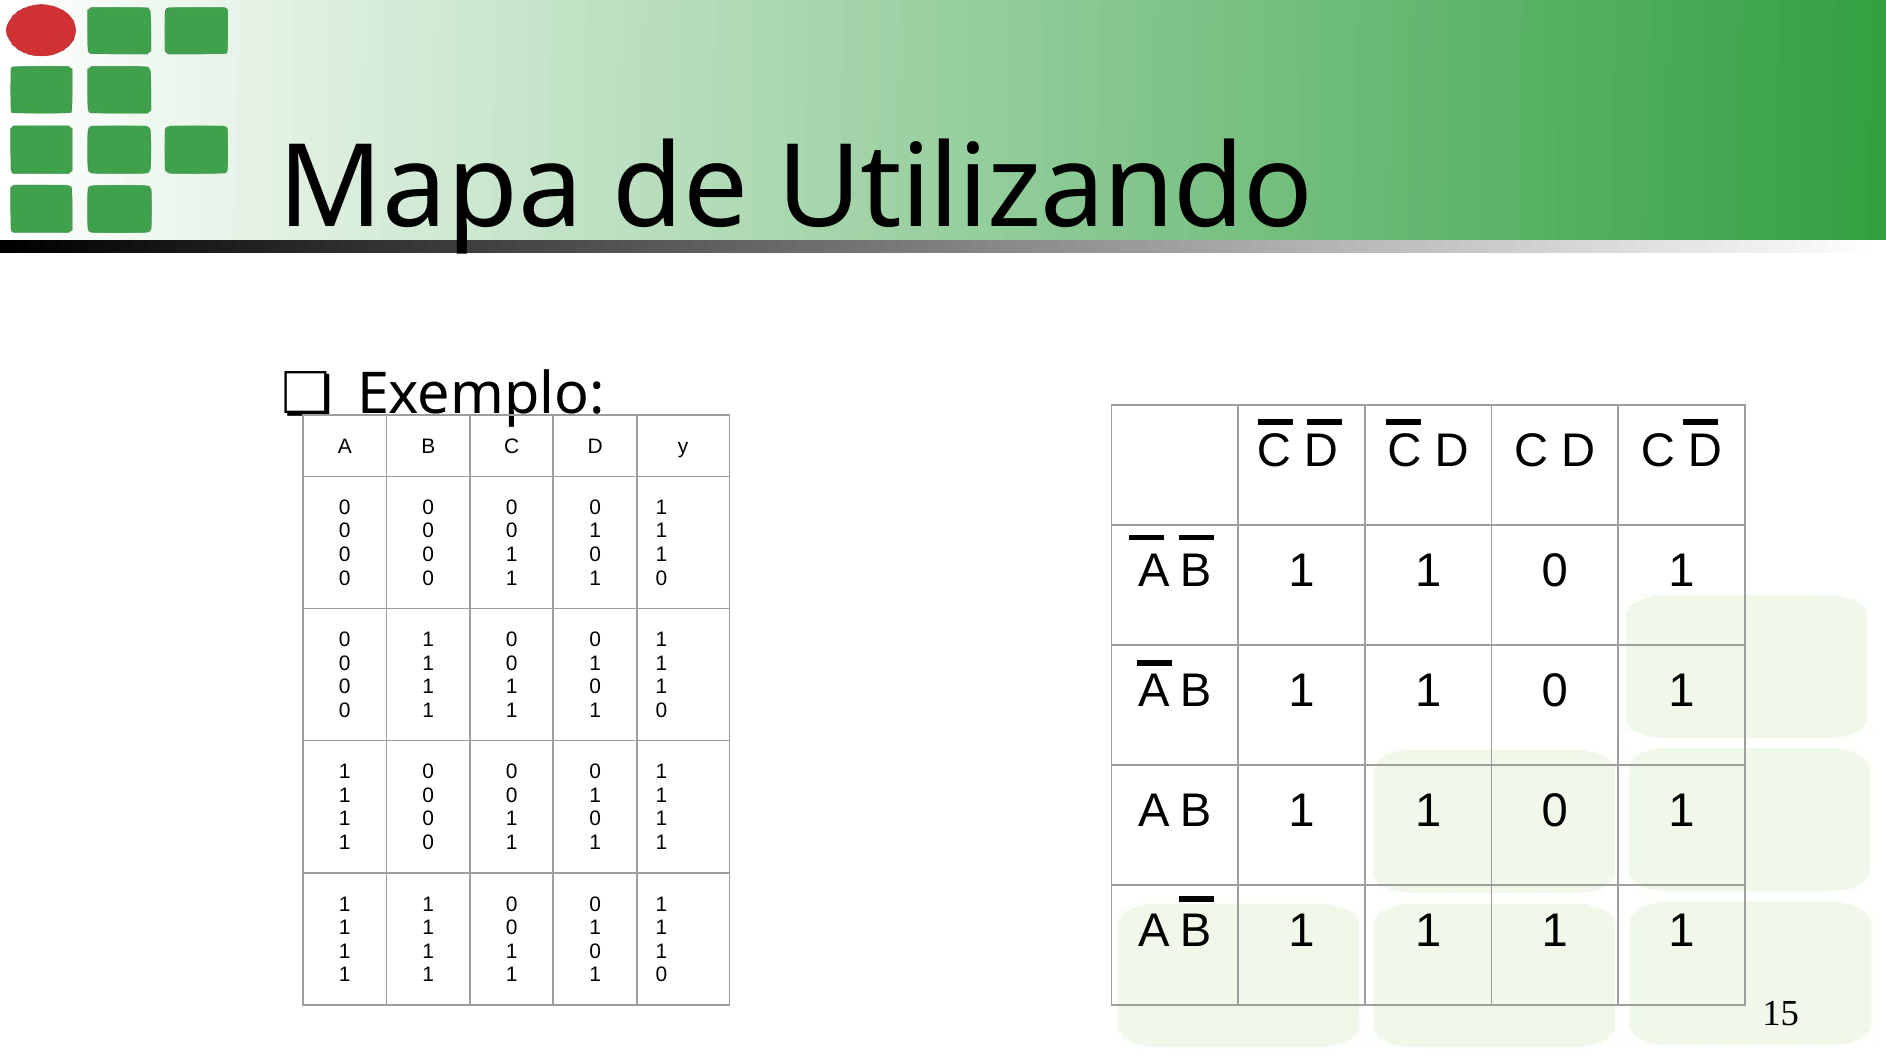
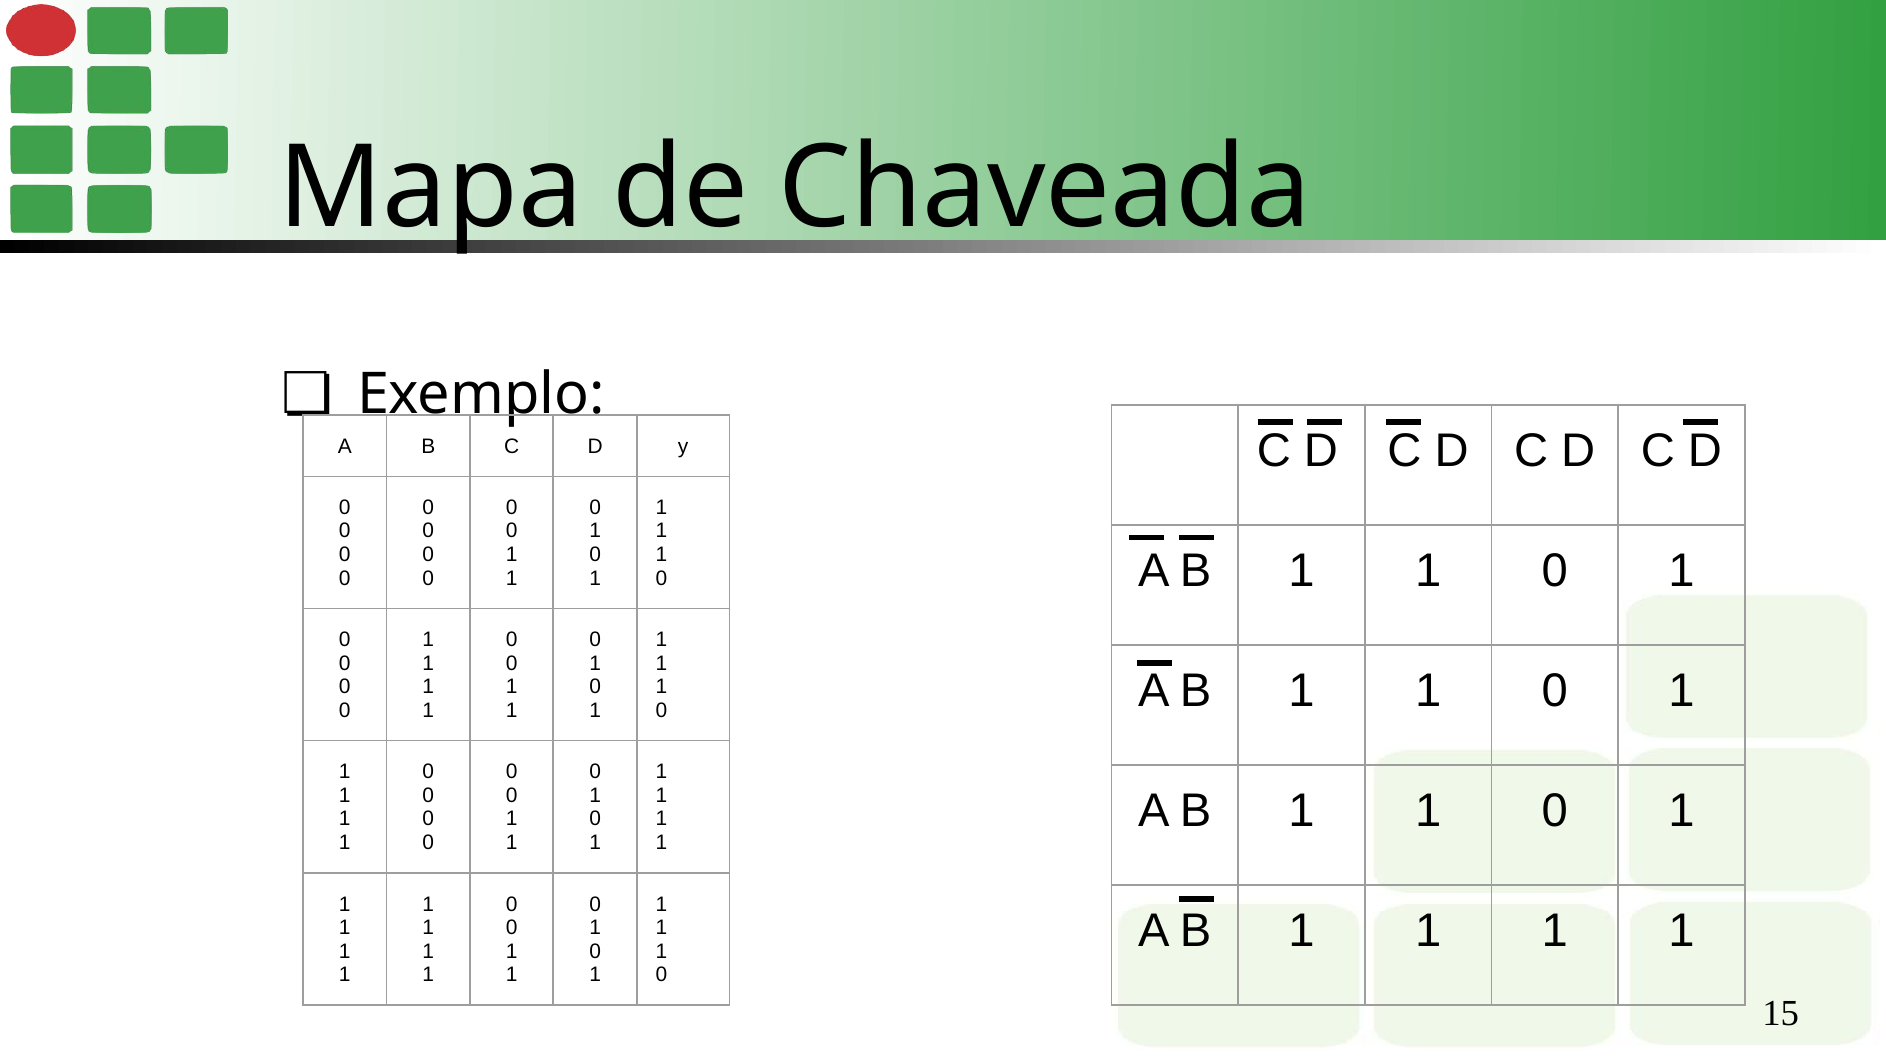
Utilizando: Utilizando -> Chaveada
